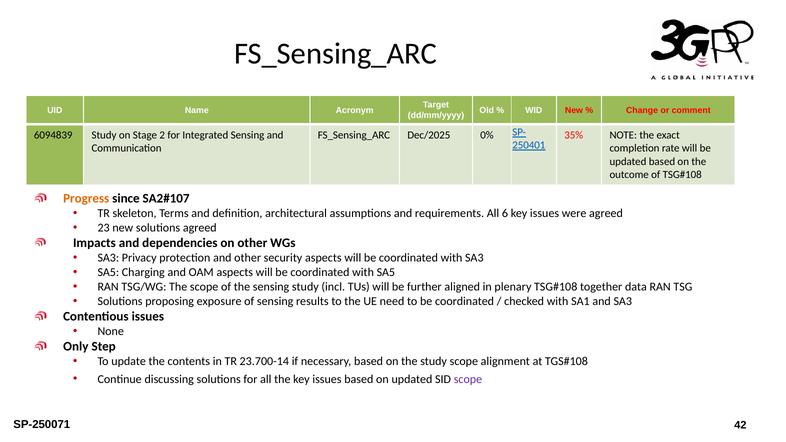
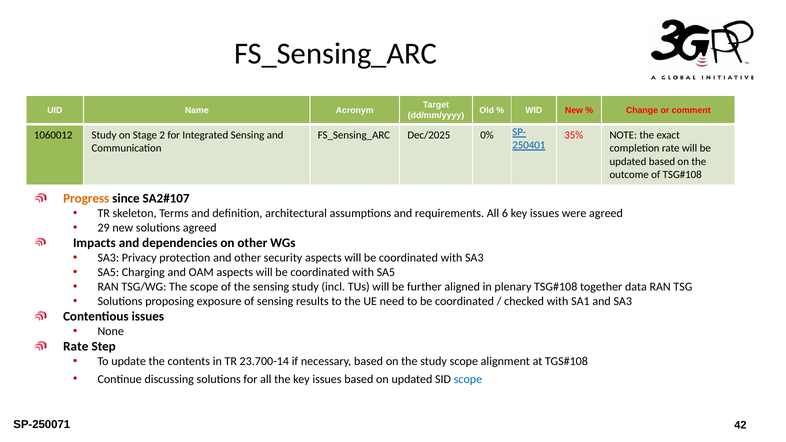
6094839: 6094839 -> 1060012
23: 23 -> 29
Only at (76, 347): Only -> Rate
scope at (468, 379) colour: purple -> blue
